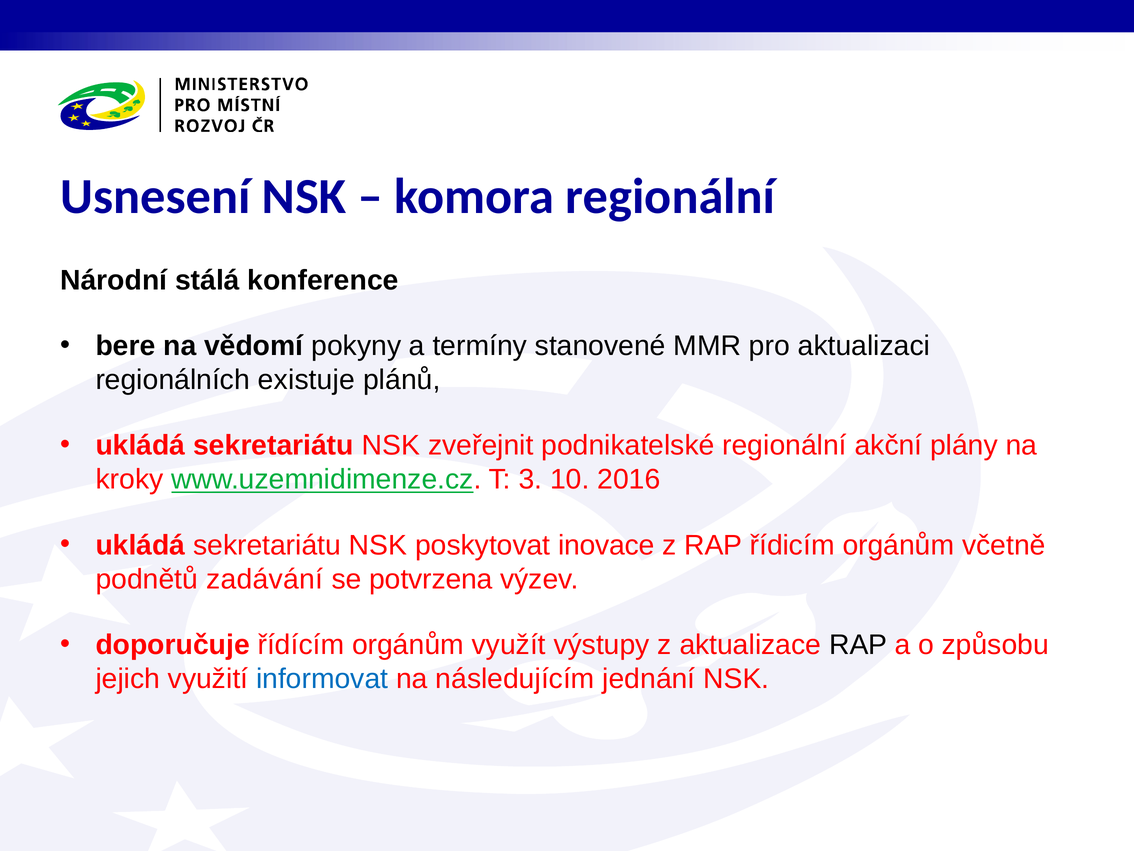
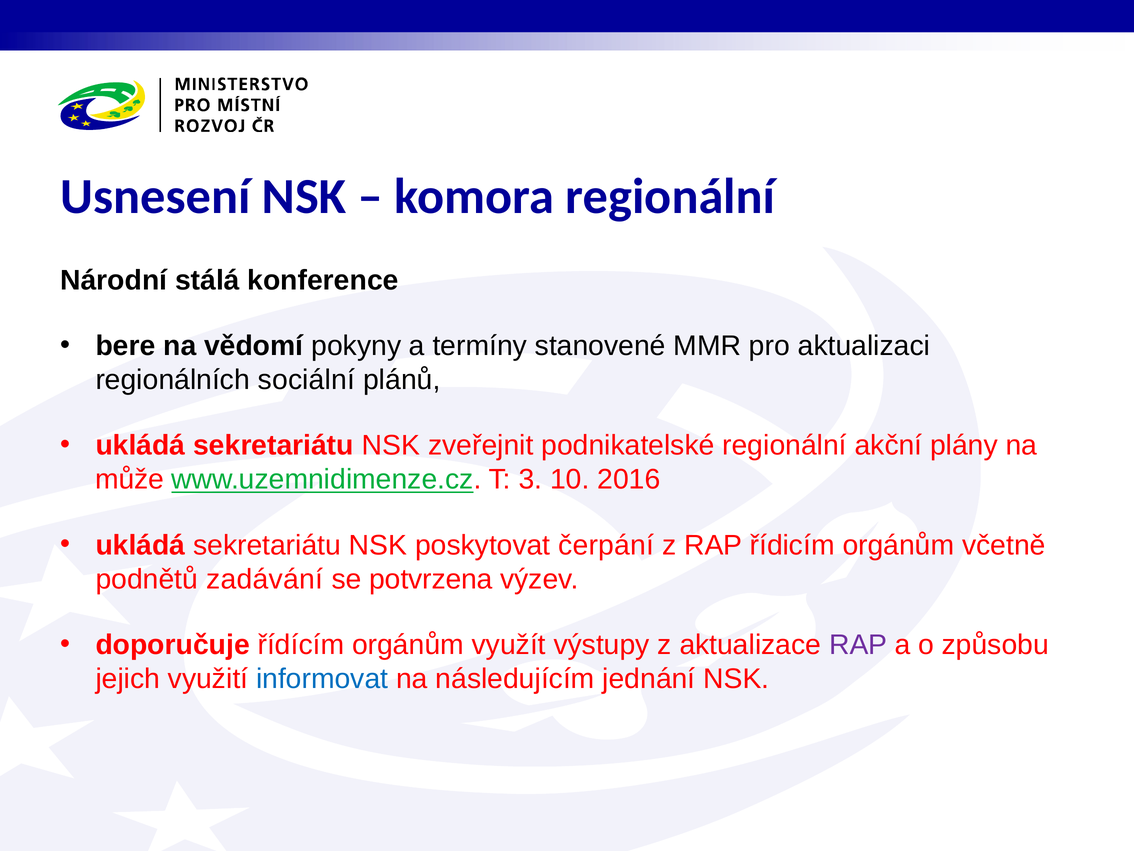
existuje: existuje -> sociální
kroky: kroky -> může
inovace: inovace -> čerpání
RAP at (858, 644) colour: black -> purple
